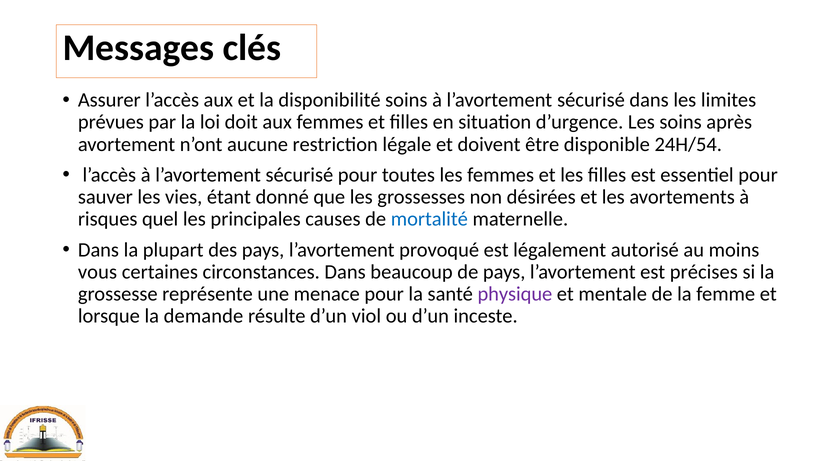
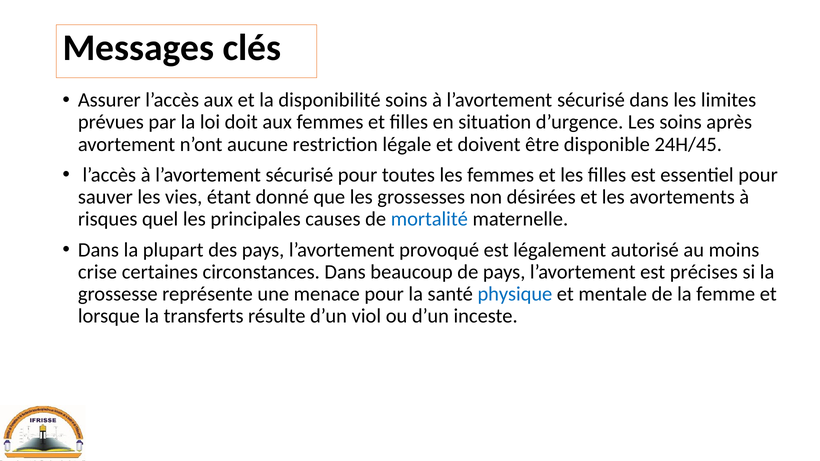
24H/54: 24H/54 -> 24H/45
vous: vous -> crise
physique colour: purple -> blue
demande: demande -> transferts
